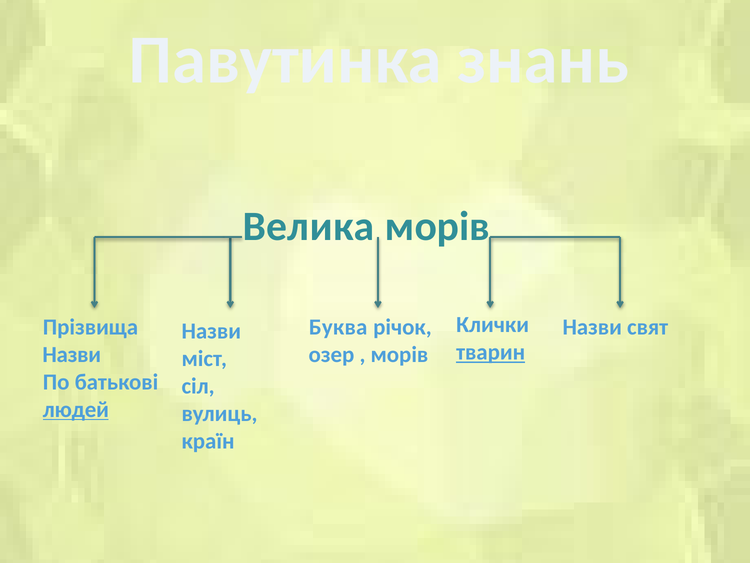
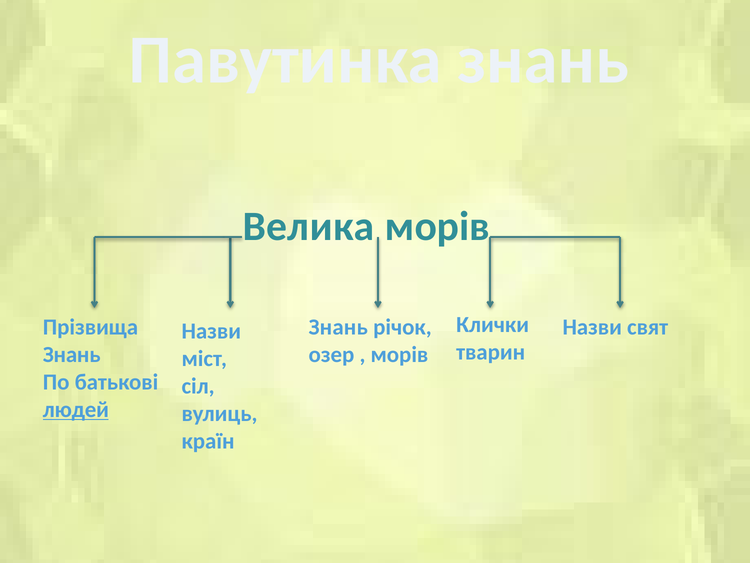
Буква at (338, 327): Буква -> Знань
тварин underline: present -> none
Назви at (72, 354): Назви -> Знань
